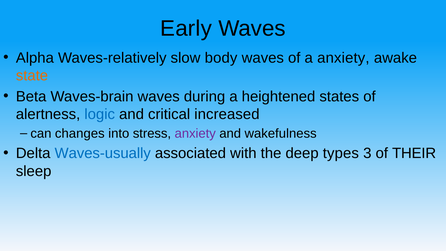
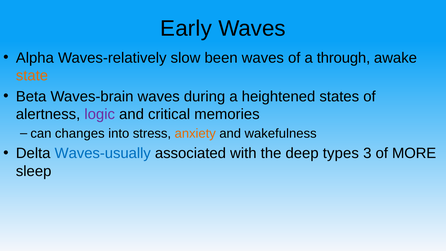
body: body -> been
a anxiety: anxiety -> through
logic colour: blue -> purple
increased: increased -> memories
anxiety at (195, 133) colour: purple -> orange
THEIR: THEIR -> MORE
